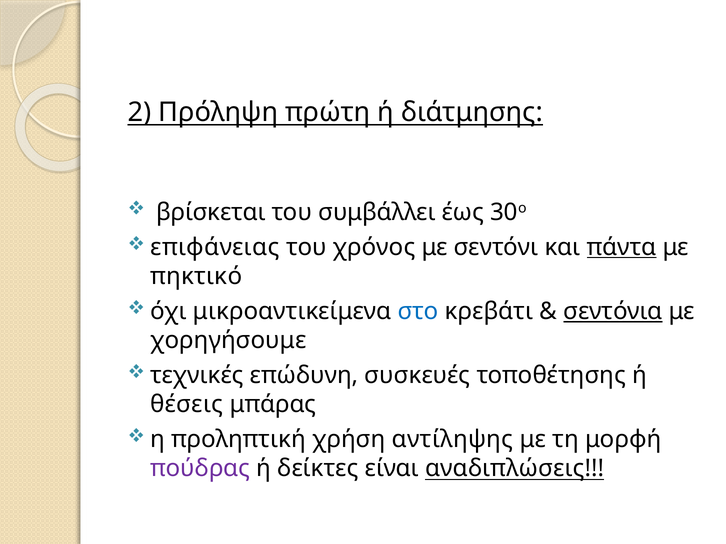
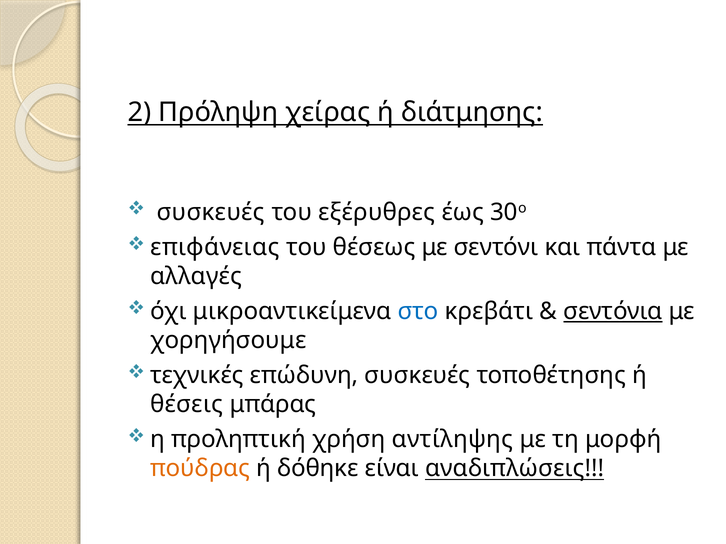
πρώτη: πρώτη -> χείρας
βρίσκεται at (211, 212): βρίσκεται -> συσκευές
συμβάλλει: συμβάλλει -> εξέρυθρες
χρόνος: χρόνος -> θέσεως
πάντα underline: present -> none
πηκτικό: πηκτικό -> αλλαγές
πούδρας colour: purple -> orange
δείκτες: δείκτες -> δόθηκε
